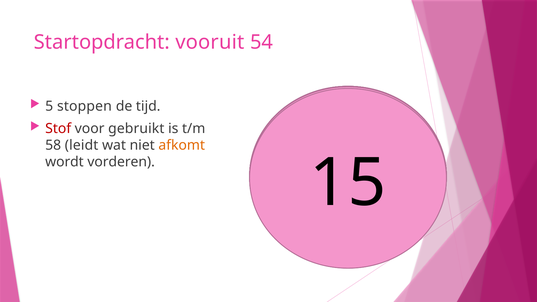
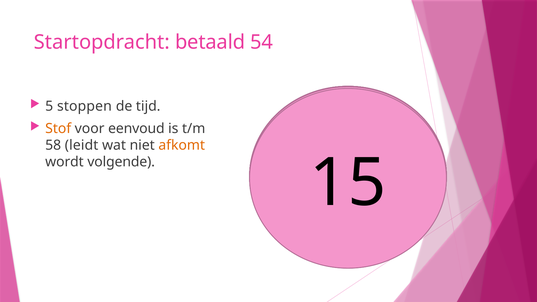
vooruit: vooruit -> betaald
Stof colour: red -> orange
gebruikt: gebruikt -> eenvoud
vorderen: vorderen -> volgende
